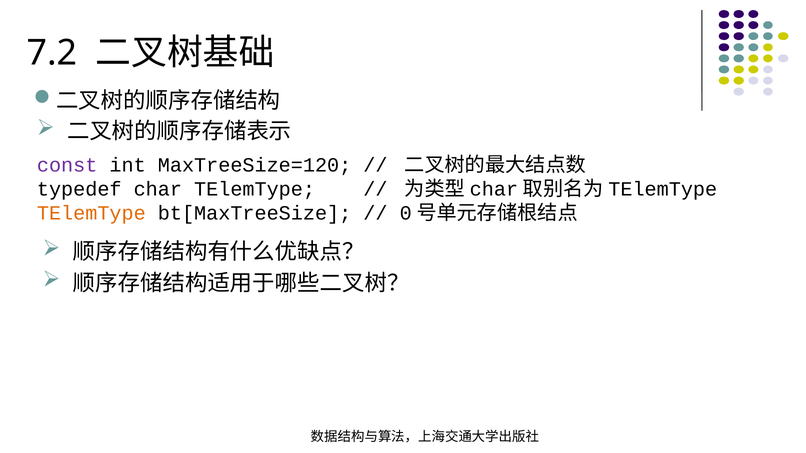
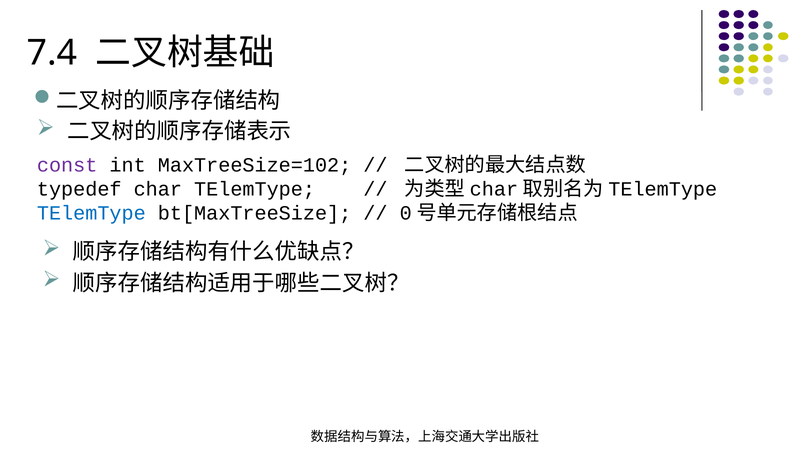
7.2: 7.2 -> 7.4
MaxTreeSize=120: MaxTreeSize=120 -> MaxTreeSize=102
TElemType at (91, 213) colour: orange -> blue
